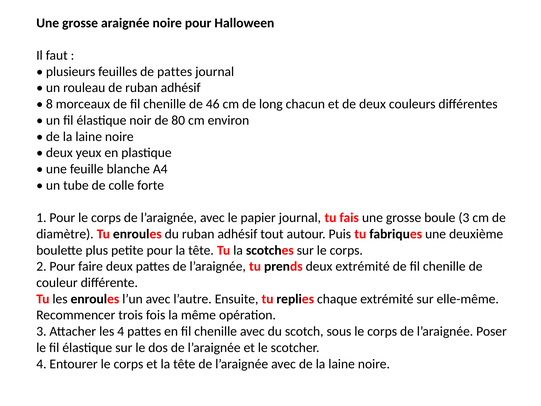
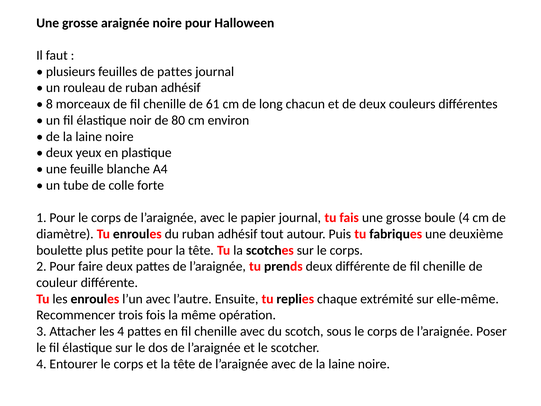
46: 46 -> 61
boule 3: 3 -> 4
deux extrémité: extrémité -> différente
